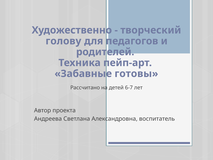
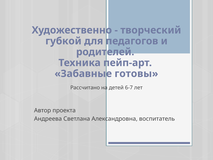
голову: голову -> губкой
